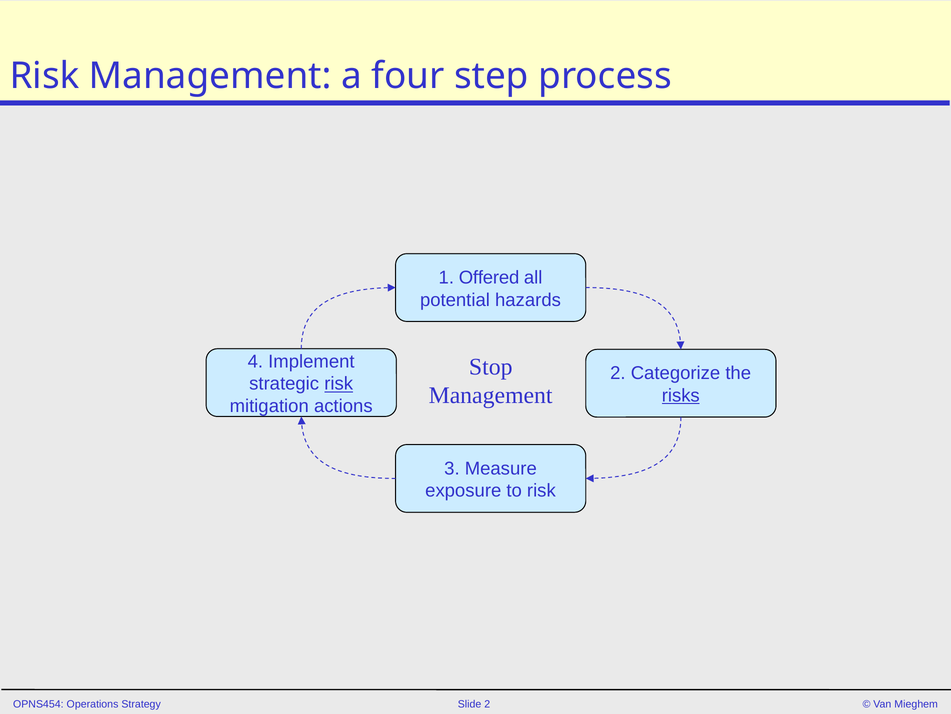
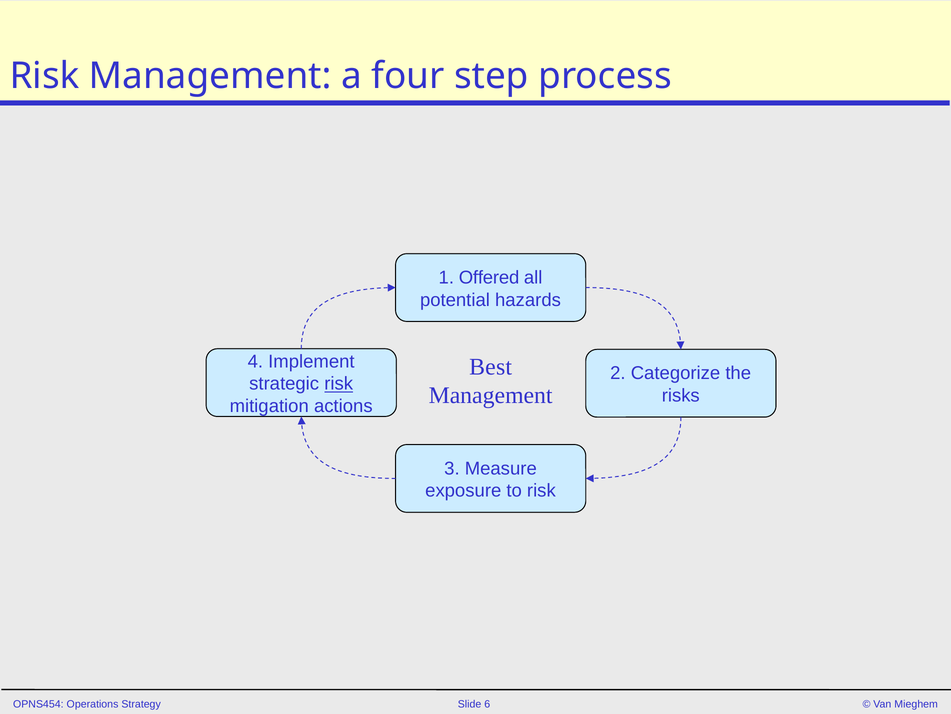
Stop: Stop -> Best
risks underline: present -> none
2 at (487, 704): 2 -> 6
